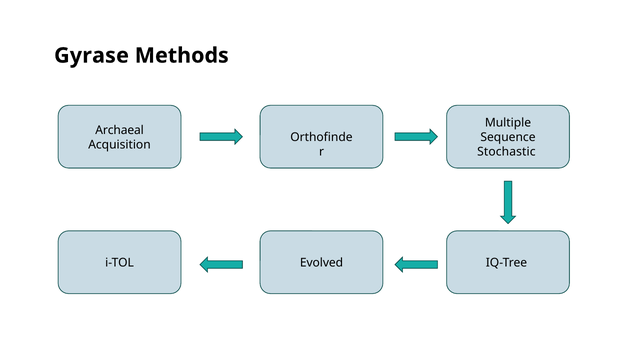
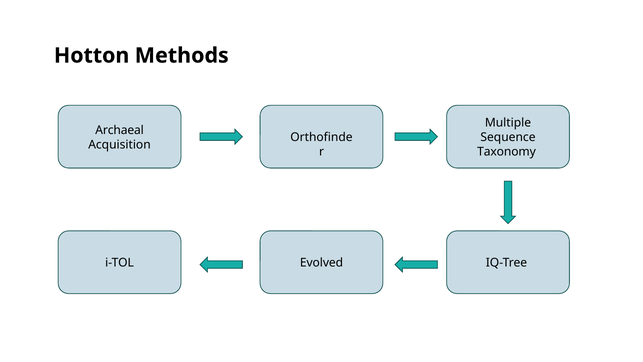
Gyrase: Gyrase -> Hotton
Stochastic: Stochastic -> Taxonomy
